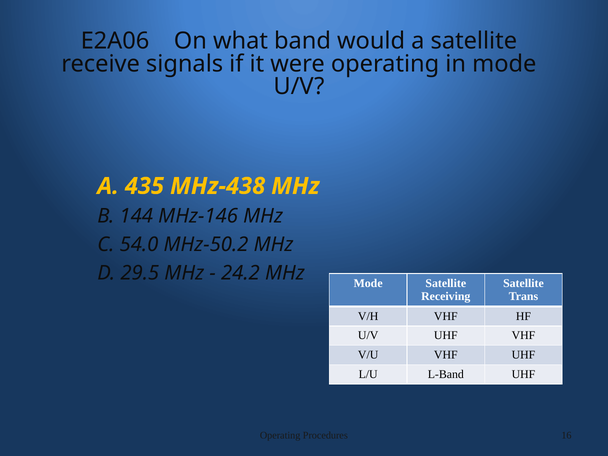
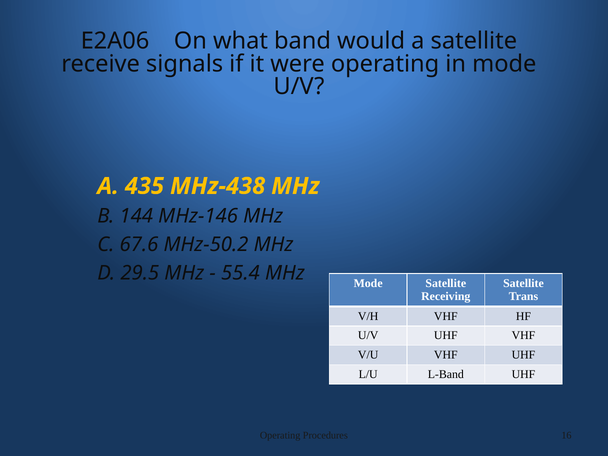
54.0: 54.0 -> 67.6
24.2: 24.2 -> 55.4
